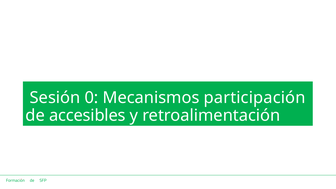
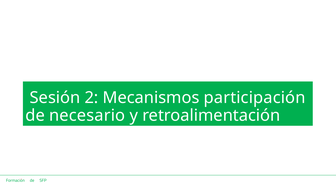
0: 0 -> 2
accesibles: accesibles -> necesario
